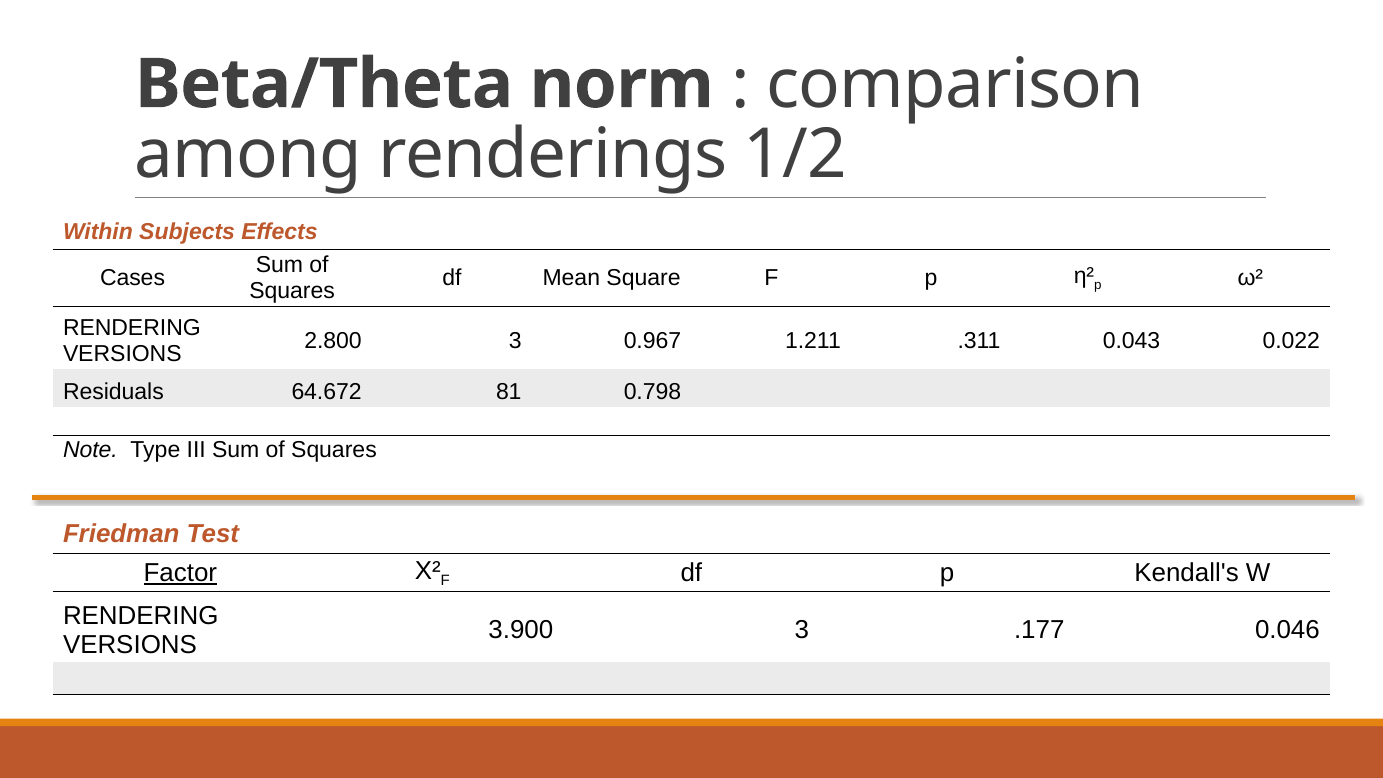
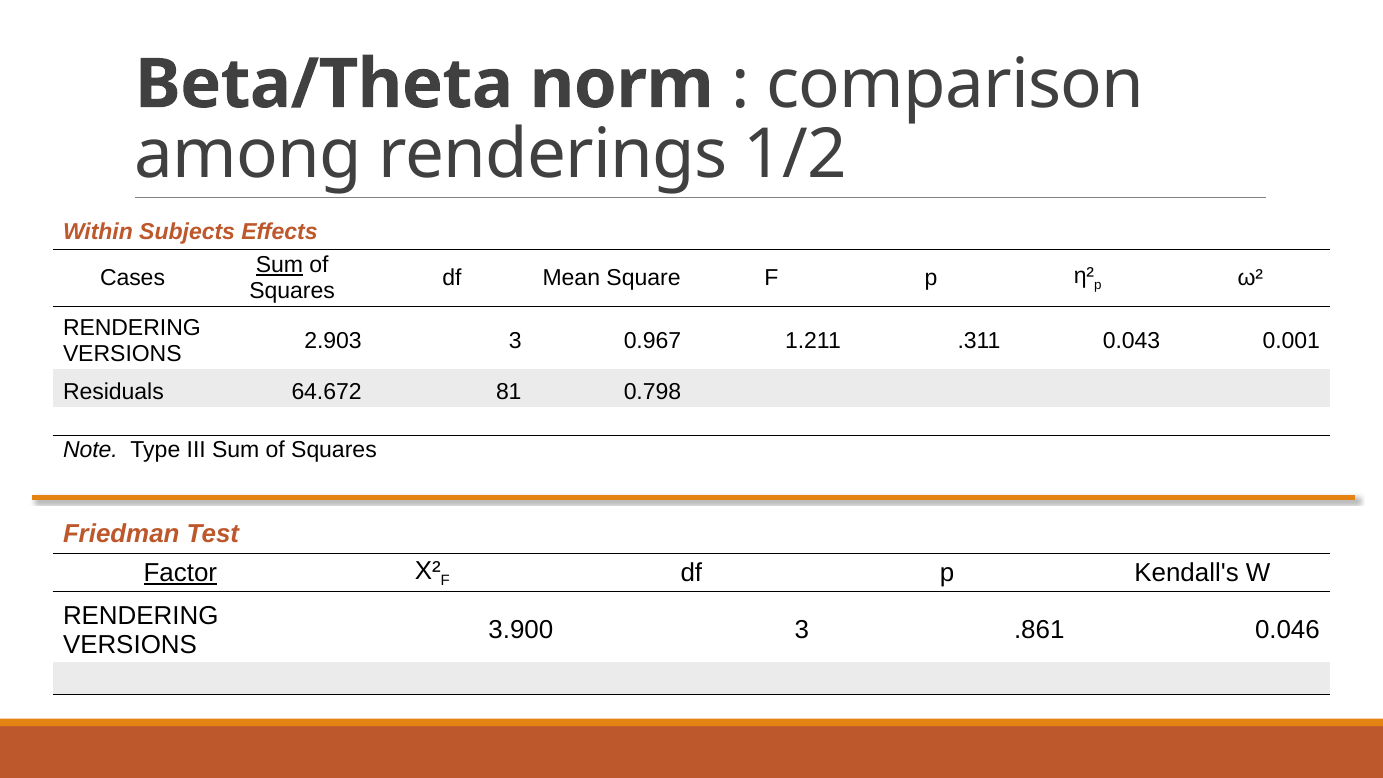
Sum at (279, 265) underline: none -> present
2.800: 2.800 -> 2.903
0.022: 0.022 -> 0.001
.177: .177 -> .861
